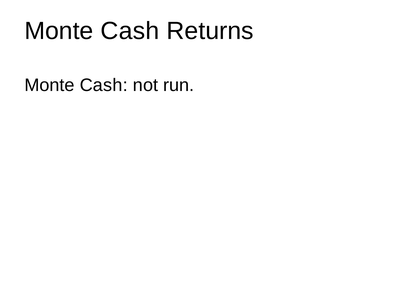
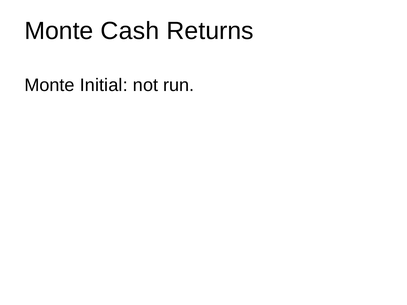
Cash at (104, 85): Cash -> Initial
